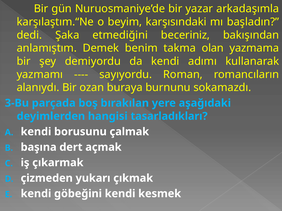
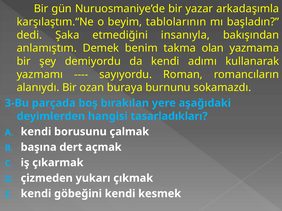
karşısındaki: karşısındaki -> tablolarının
beceriniz: beceriniz -> insanıyla
